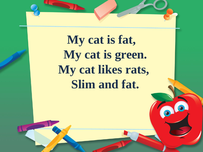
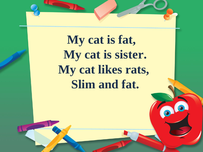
green: green -> sister
